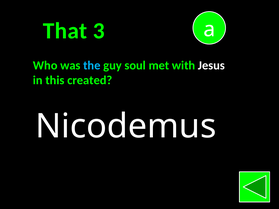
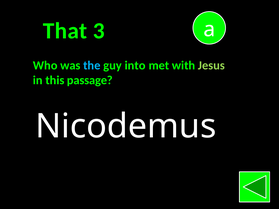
soul: soul -> into
Jesus colour: white -> light green
created: created -> passage
